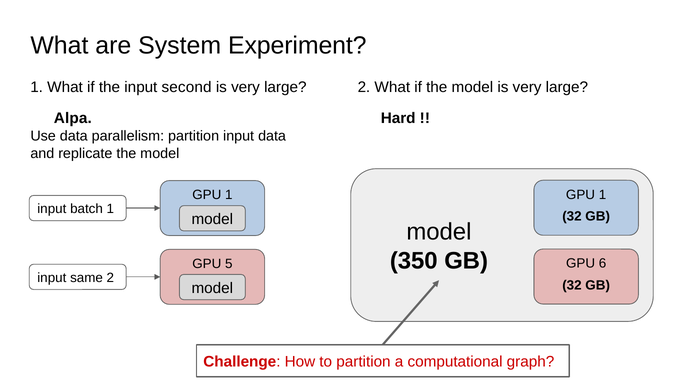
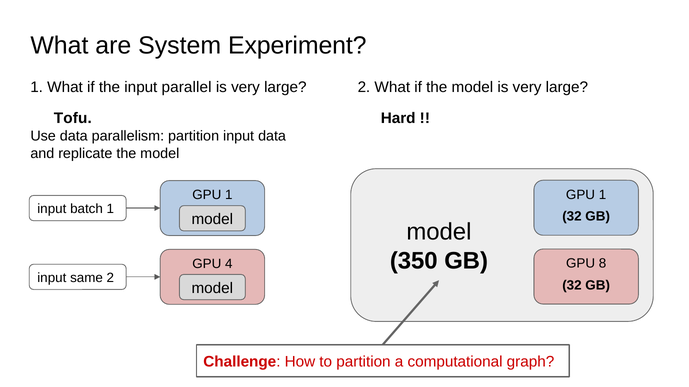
second: second -> parallel
Alpa: Alpa -> Tofu
6: 6 -> 8
5: 5 -> 4
